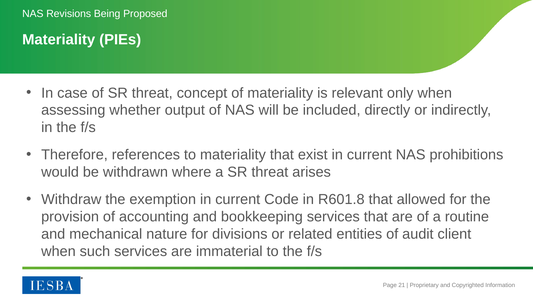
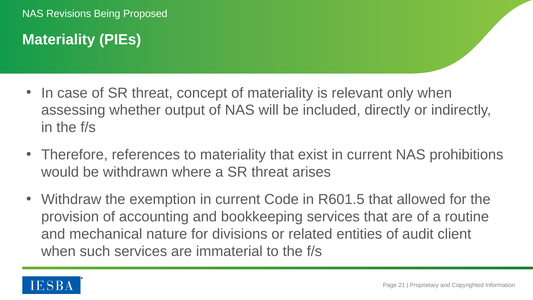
R601.8: R601.8 -> R601.5
